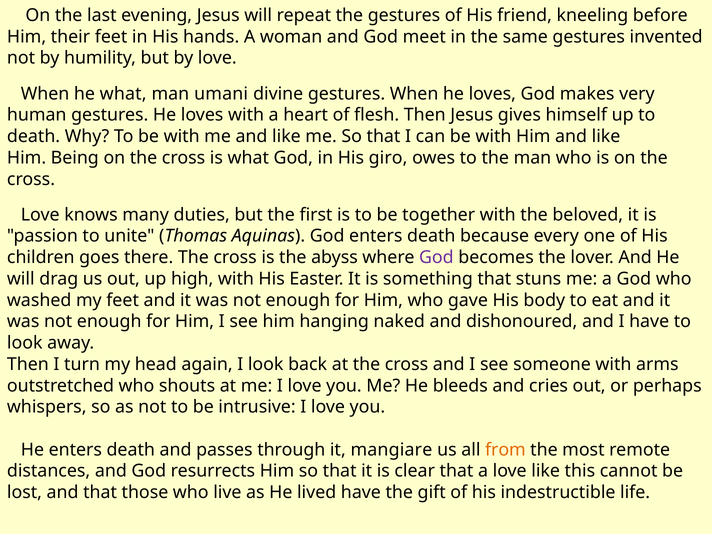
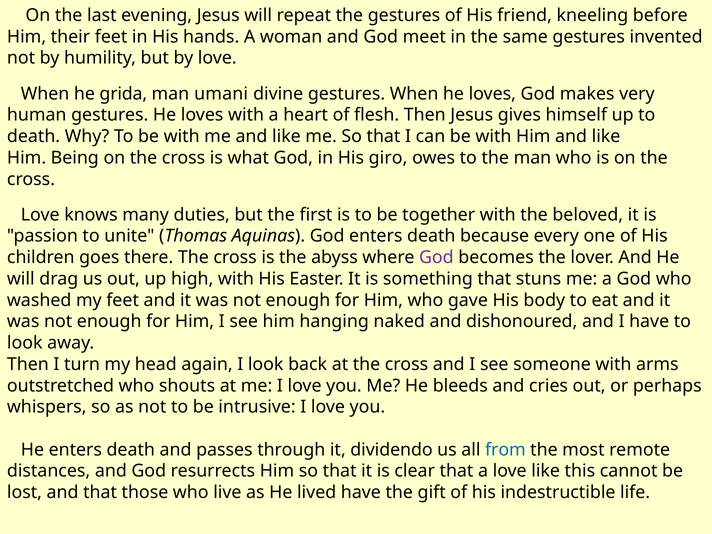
he what: what -> grida
mangiare: mangiare -> dividendo
from colour: orange -> blue
